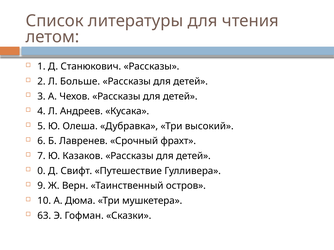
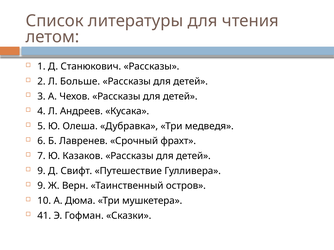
высокий: высокий -> медведя
0 at (41, 171): 0 -> 9
63: 63 -> 41
